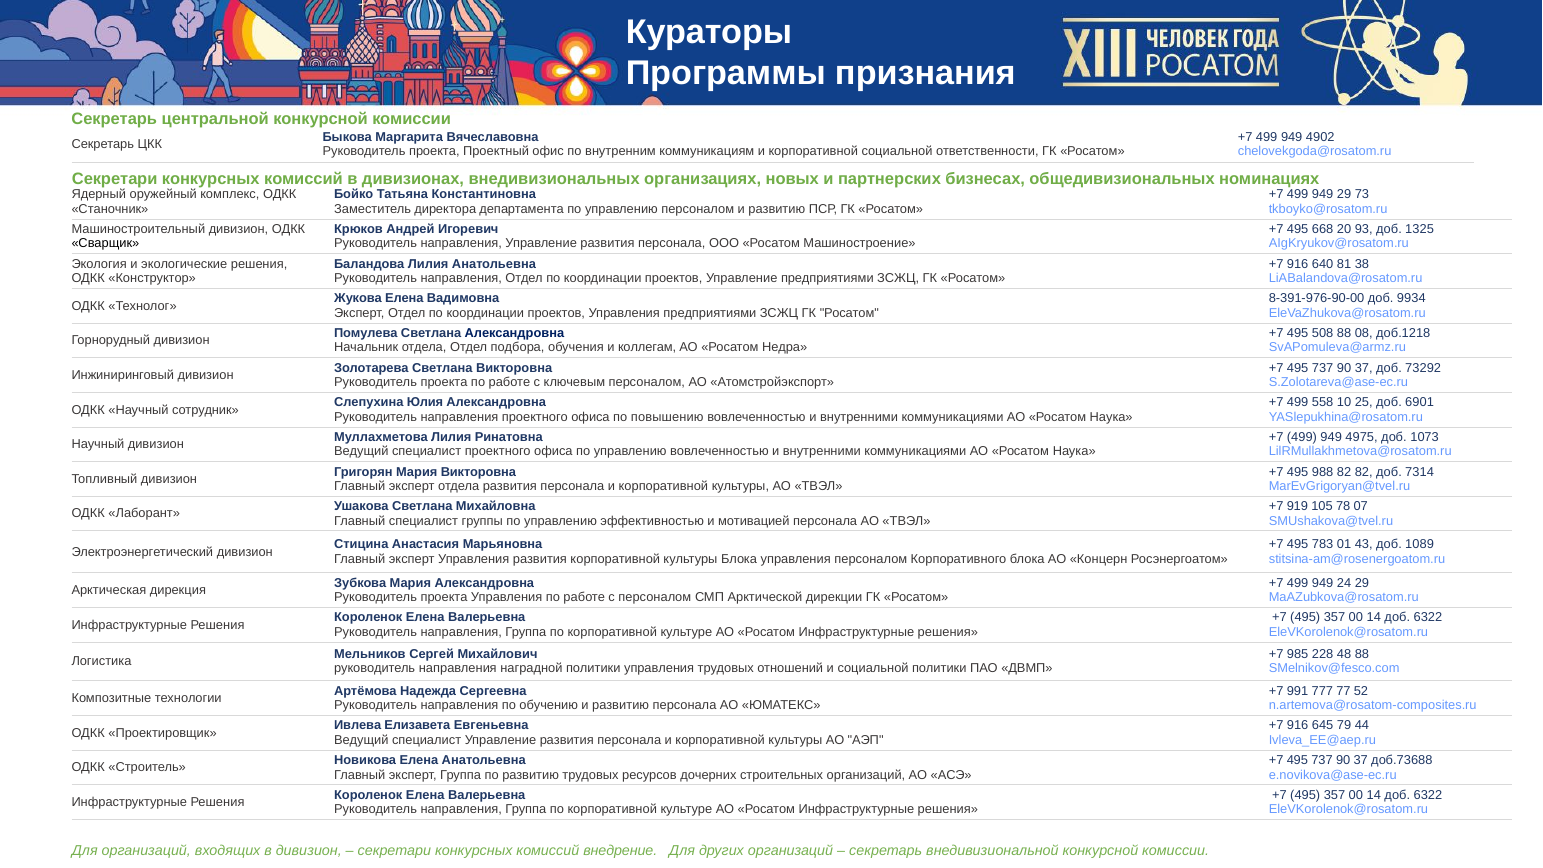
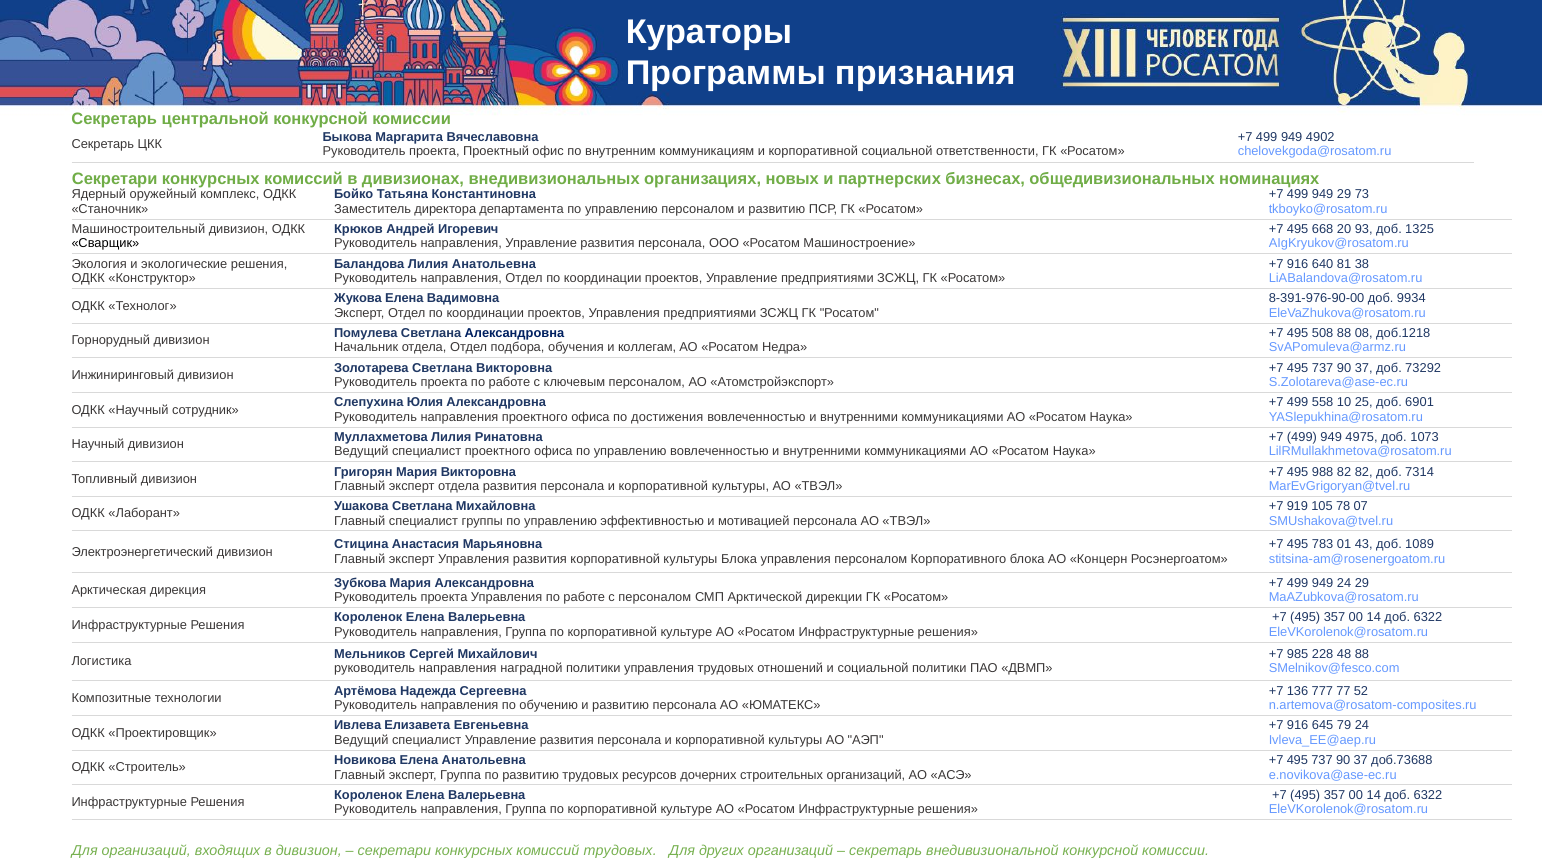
повышению: повышению -> достижения
991: 991 -> 136
79 44: 44 -> 24
комиссий внедрение: внедрение -> трудовых
